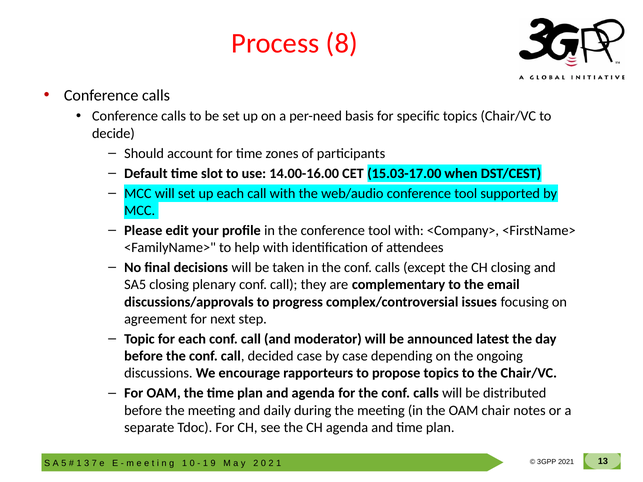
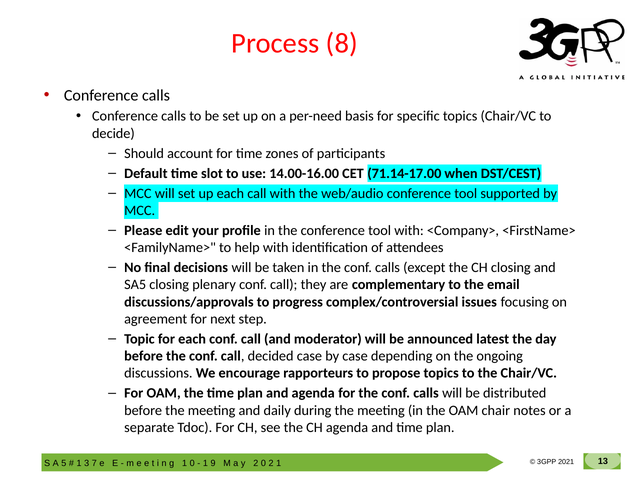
15.03-17.00: 15.03-17.00 -> 71.14-17.00
